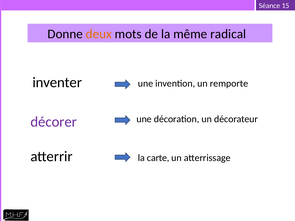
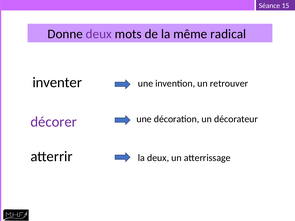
deux at (99, 34) colour: orange -> purple
remporte: remporte -> retrouver
la carte: carte -> deux
